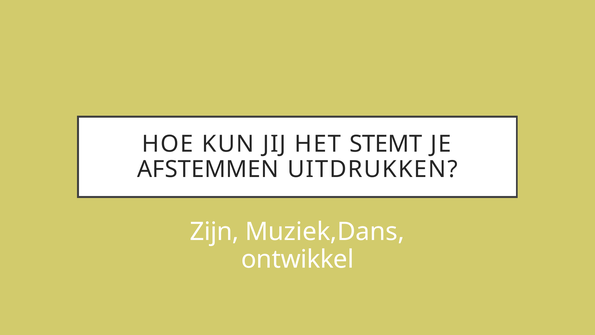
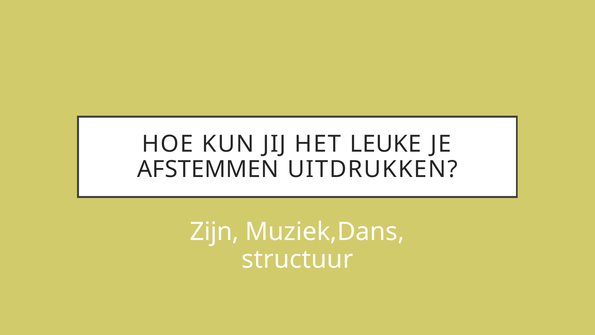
STEMT: STEMT -> LEUKE
ontwikkel: ontwikkel -> structuur
